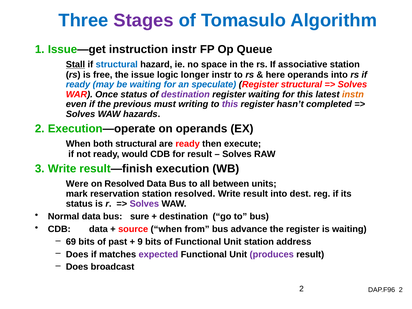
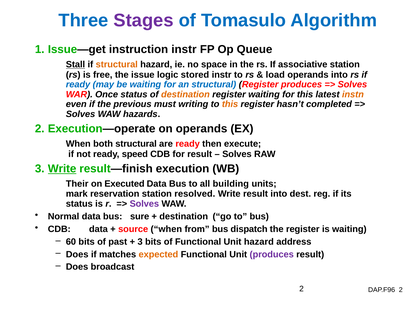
structural at (117, 65) colour: blue -> orange
longer: longer -> stored
here: here -> load
an speculate: speculate -> structural
Register structural: structural -> produces
destination at (185, 94) colour: purple -> orange
this at (230, 104) colour: purple -> orange
would: would -> speed
Write at (62, 169) underline: none -> present
Were: Were -> Their
on Resolved: Resolved -> Executed
between: between -> building
advance: advance -> dispatch
69: 69 -> 60
9 at (140, 242): 9 -> 3
Unit station: station -> hazard
expected colour: purple -> orange
